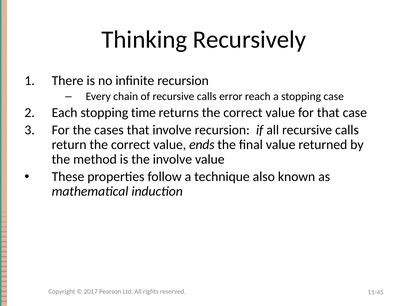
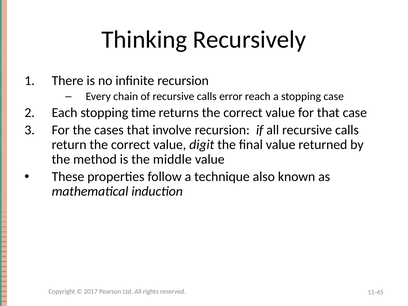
ends: ends -> digit
the involve: involve -> middle
